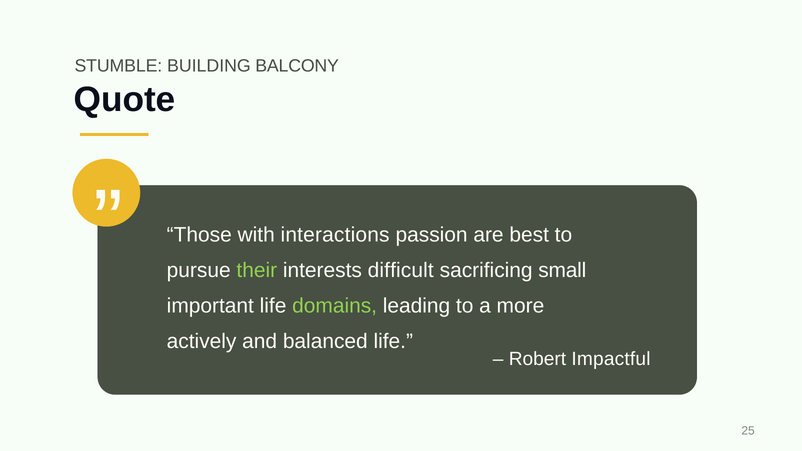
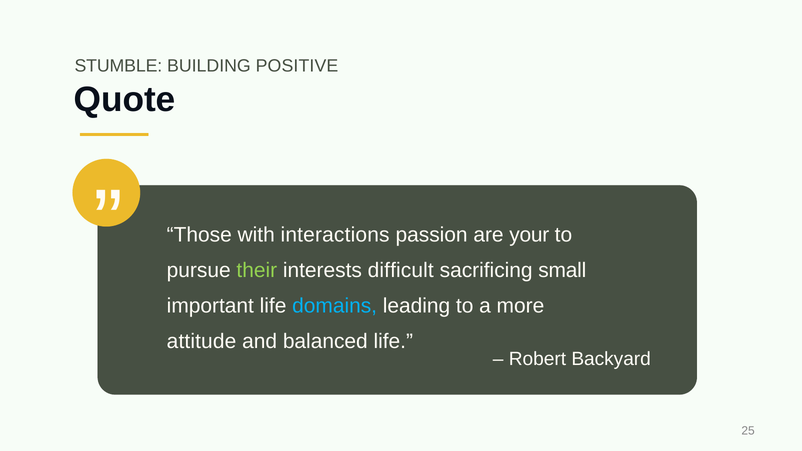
BALCONY: BALCONY -> POSITIVE
best: best -> your
domains colour: light green -> light blue
actively: actively -> attitude
Impactful: Impactful -> Backyard
